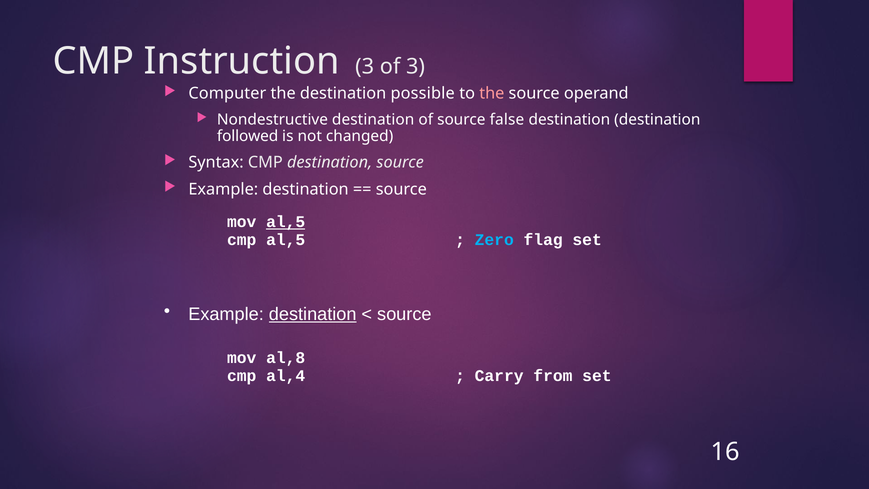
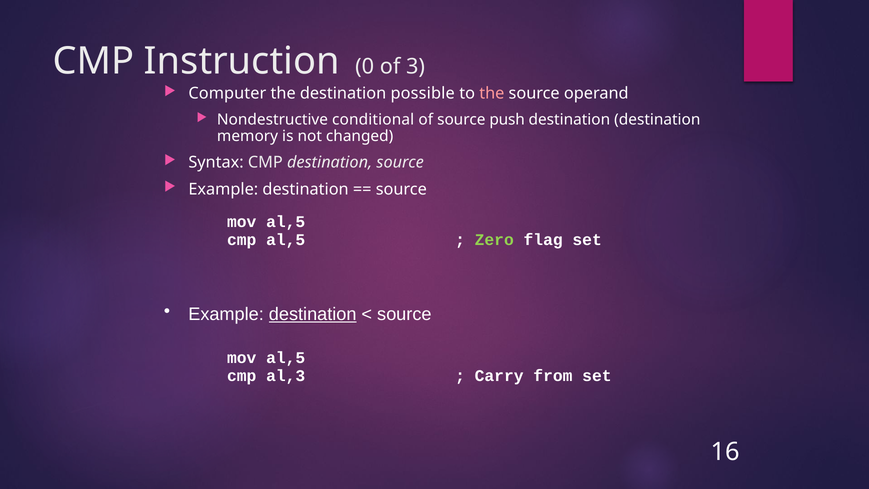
Instruction 3: 3 -> 0
Nondestructive destination: destination -> conditional
false: false -> push
followed: followed -> memory
al,5 at (286, 222) underline: present -> none
Zero colour: light blue -> light green
al,8 at (286, 358): al,8 -> al,5
al,4: al,4 -> al,3
